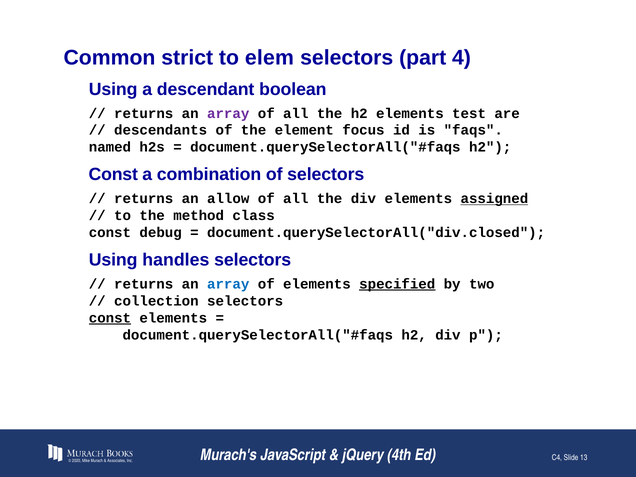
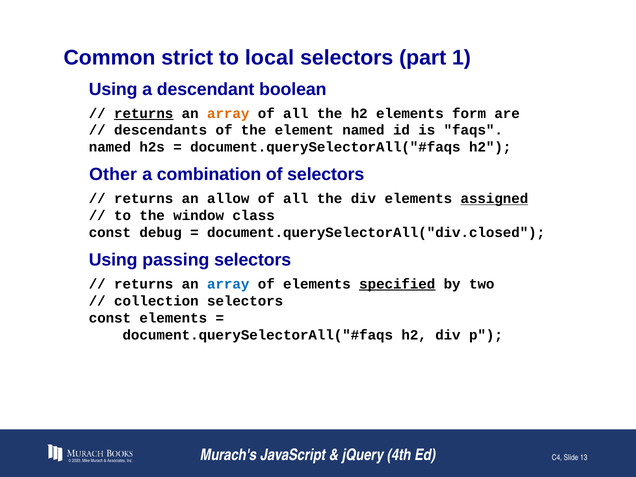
elem: elem -> local
4: 4 -> 1
returns at (144, 113) underline: none -> present
array at (228, 113) colour: purple -> orange
test: test -> form
element focus: focus -> named
Const at (113, 175): Const -> Other
method: method -> window
handles: handles -> passing
const at (110, 318) underline: present -> none
